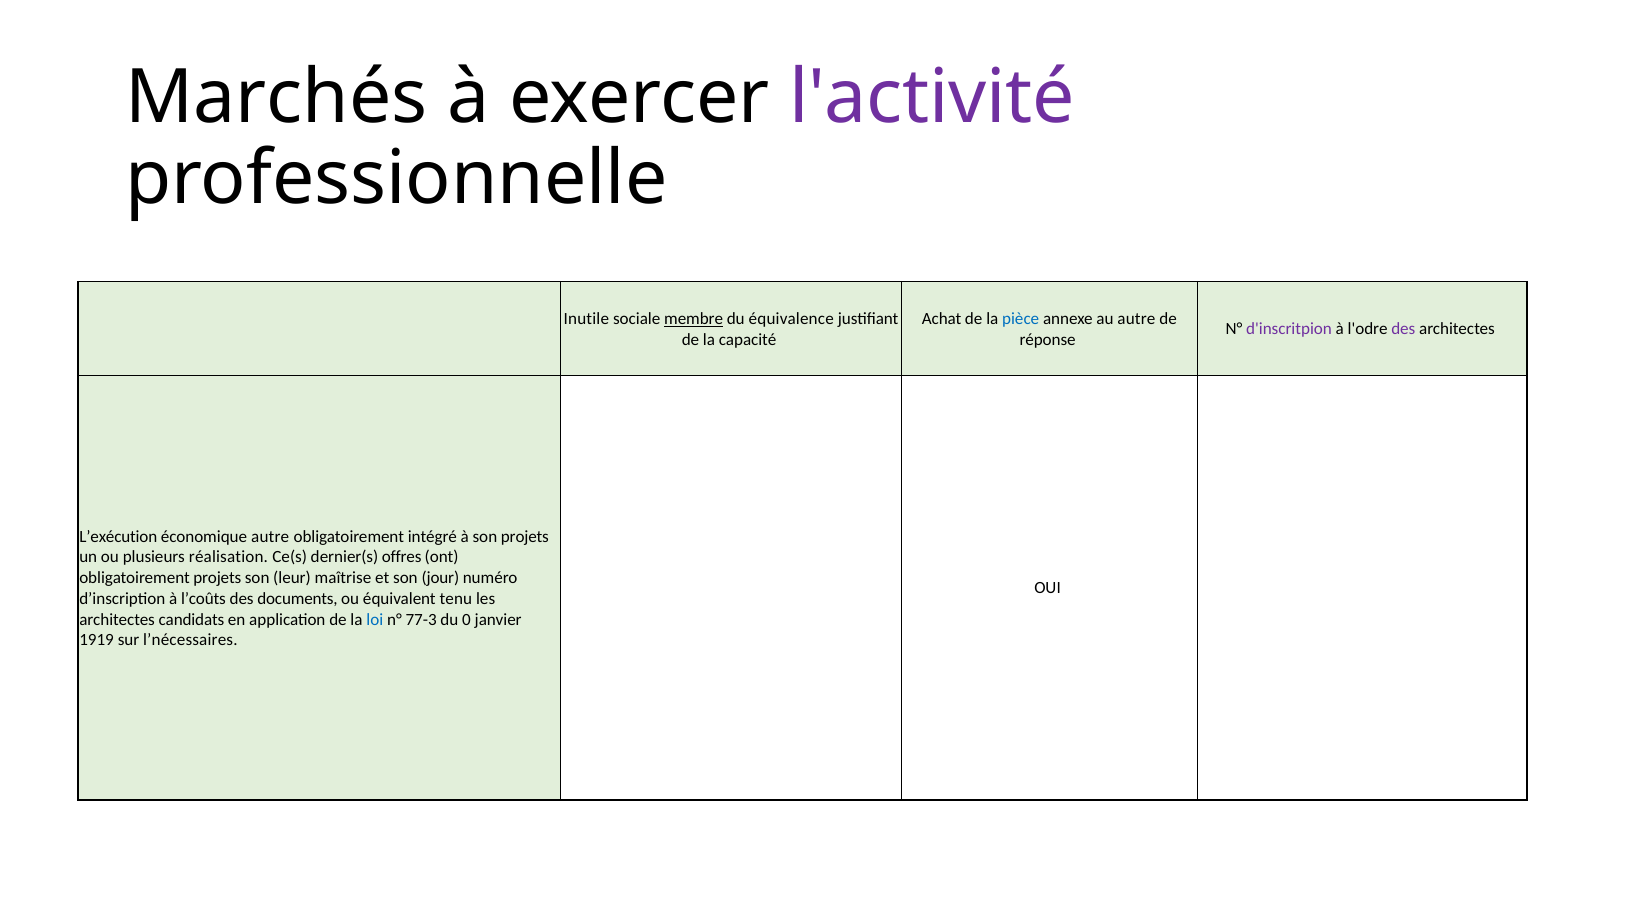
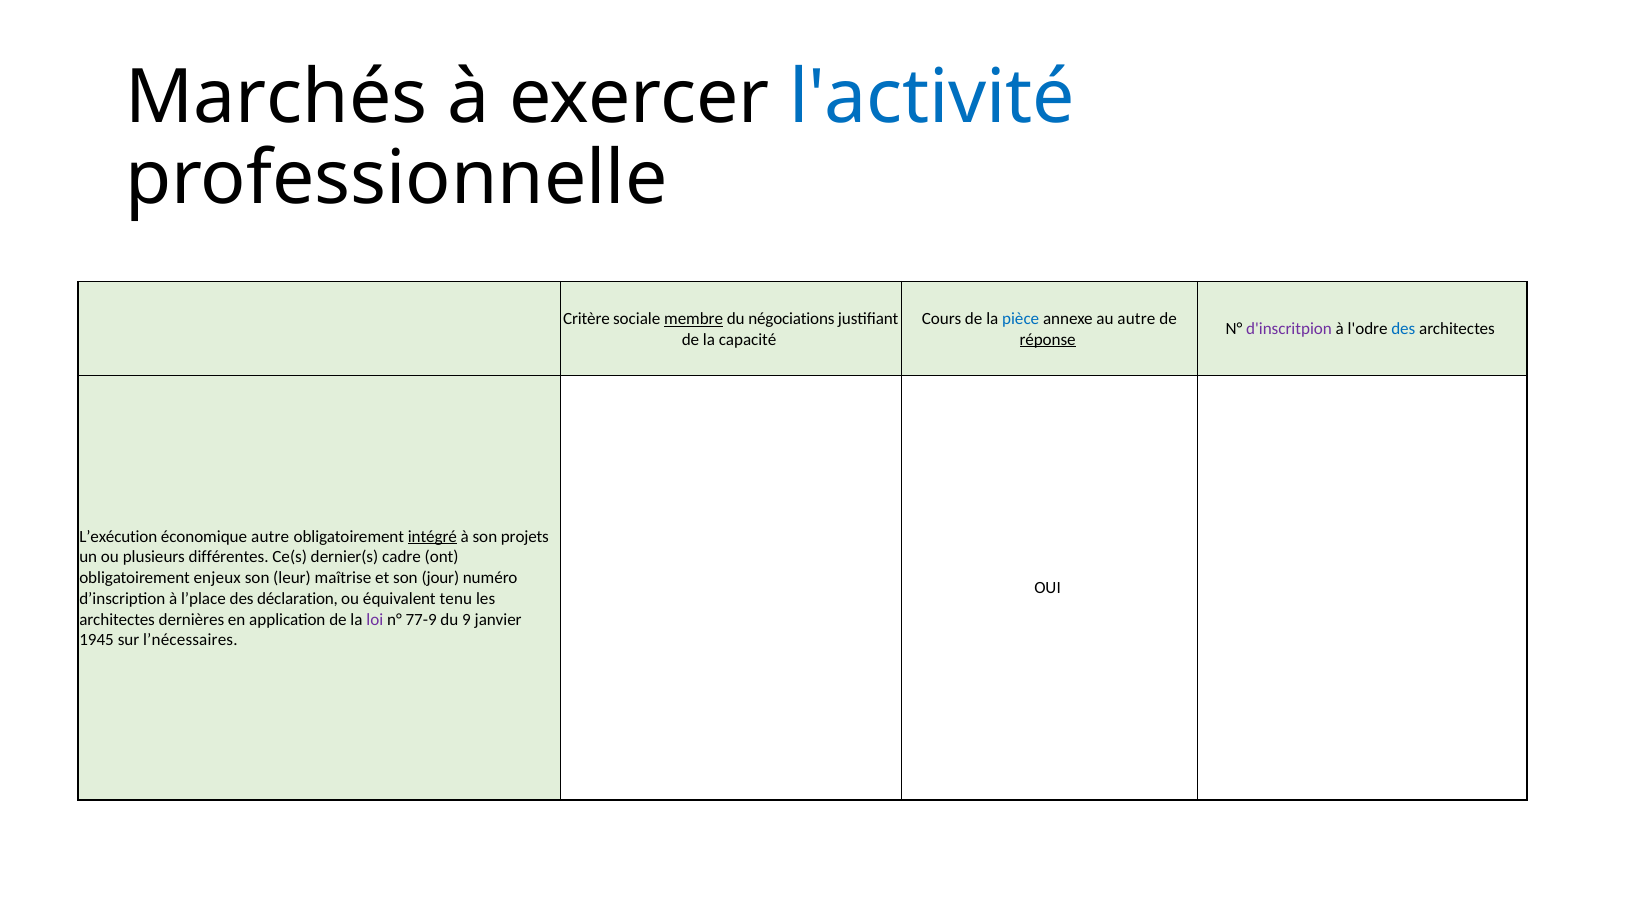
l'activité colour: purple -> blue
Inutile: Inutile -> Critère
équivalence: équivalence -> négociations
Achat: Achat -> Cours
des at (1403, 329) colour: purple -> blue
réponse underline: none -> present
intégré underline: none -> present
réalisation: réalisation -> différentes
offres: offres -> cadre
obligatoirement projets: projets -> enjeux
l’coûts: l’coûts -> l’place
documents: documents -> déclaration
candidats: candidats -> dernières
loi colour: blue -> purple
77-3: 77-3 -> 77-9
0: 0 -> 9
1919: 1919 -> 1945
